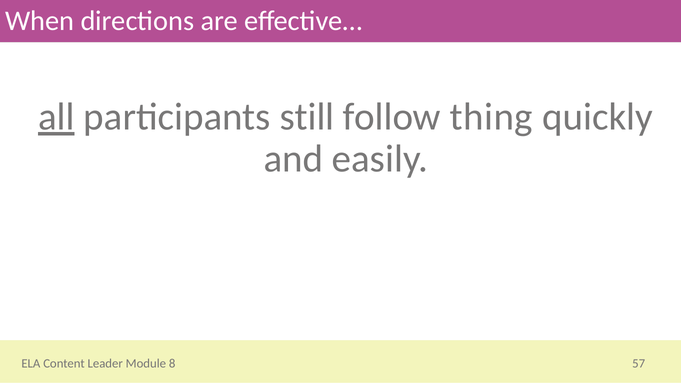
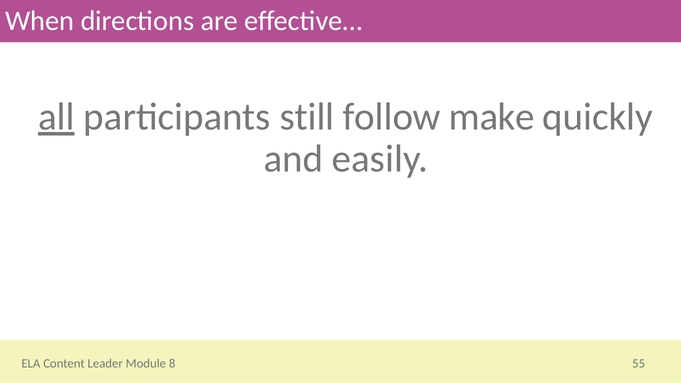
thing: thing -> make
57: 57 -> 55
